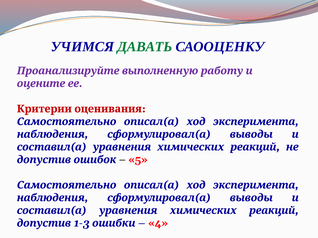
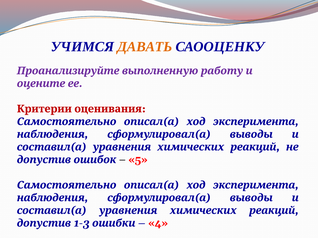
ДАВАТЬ colour: green -> orange
